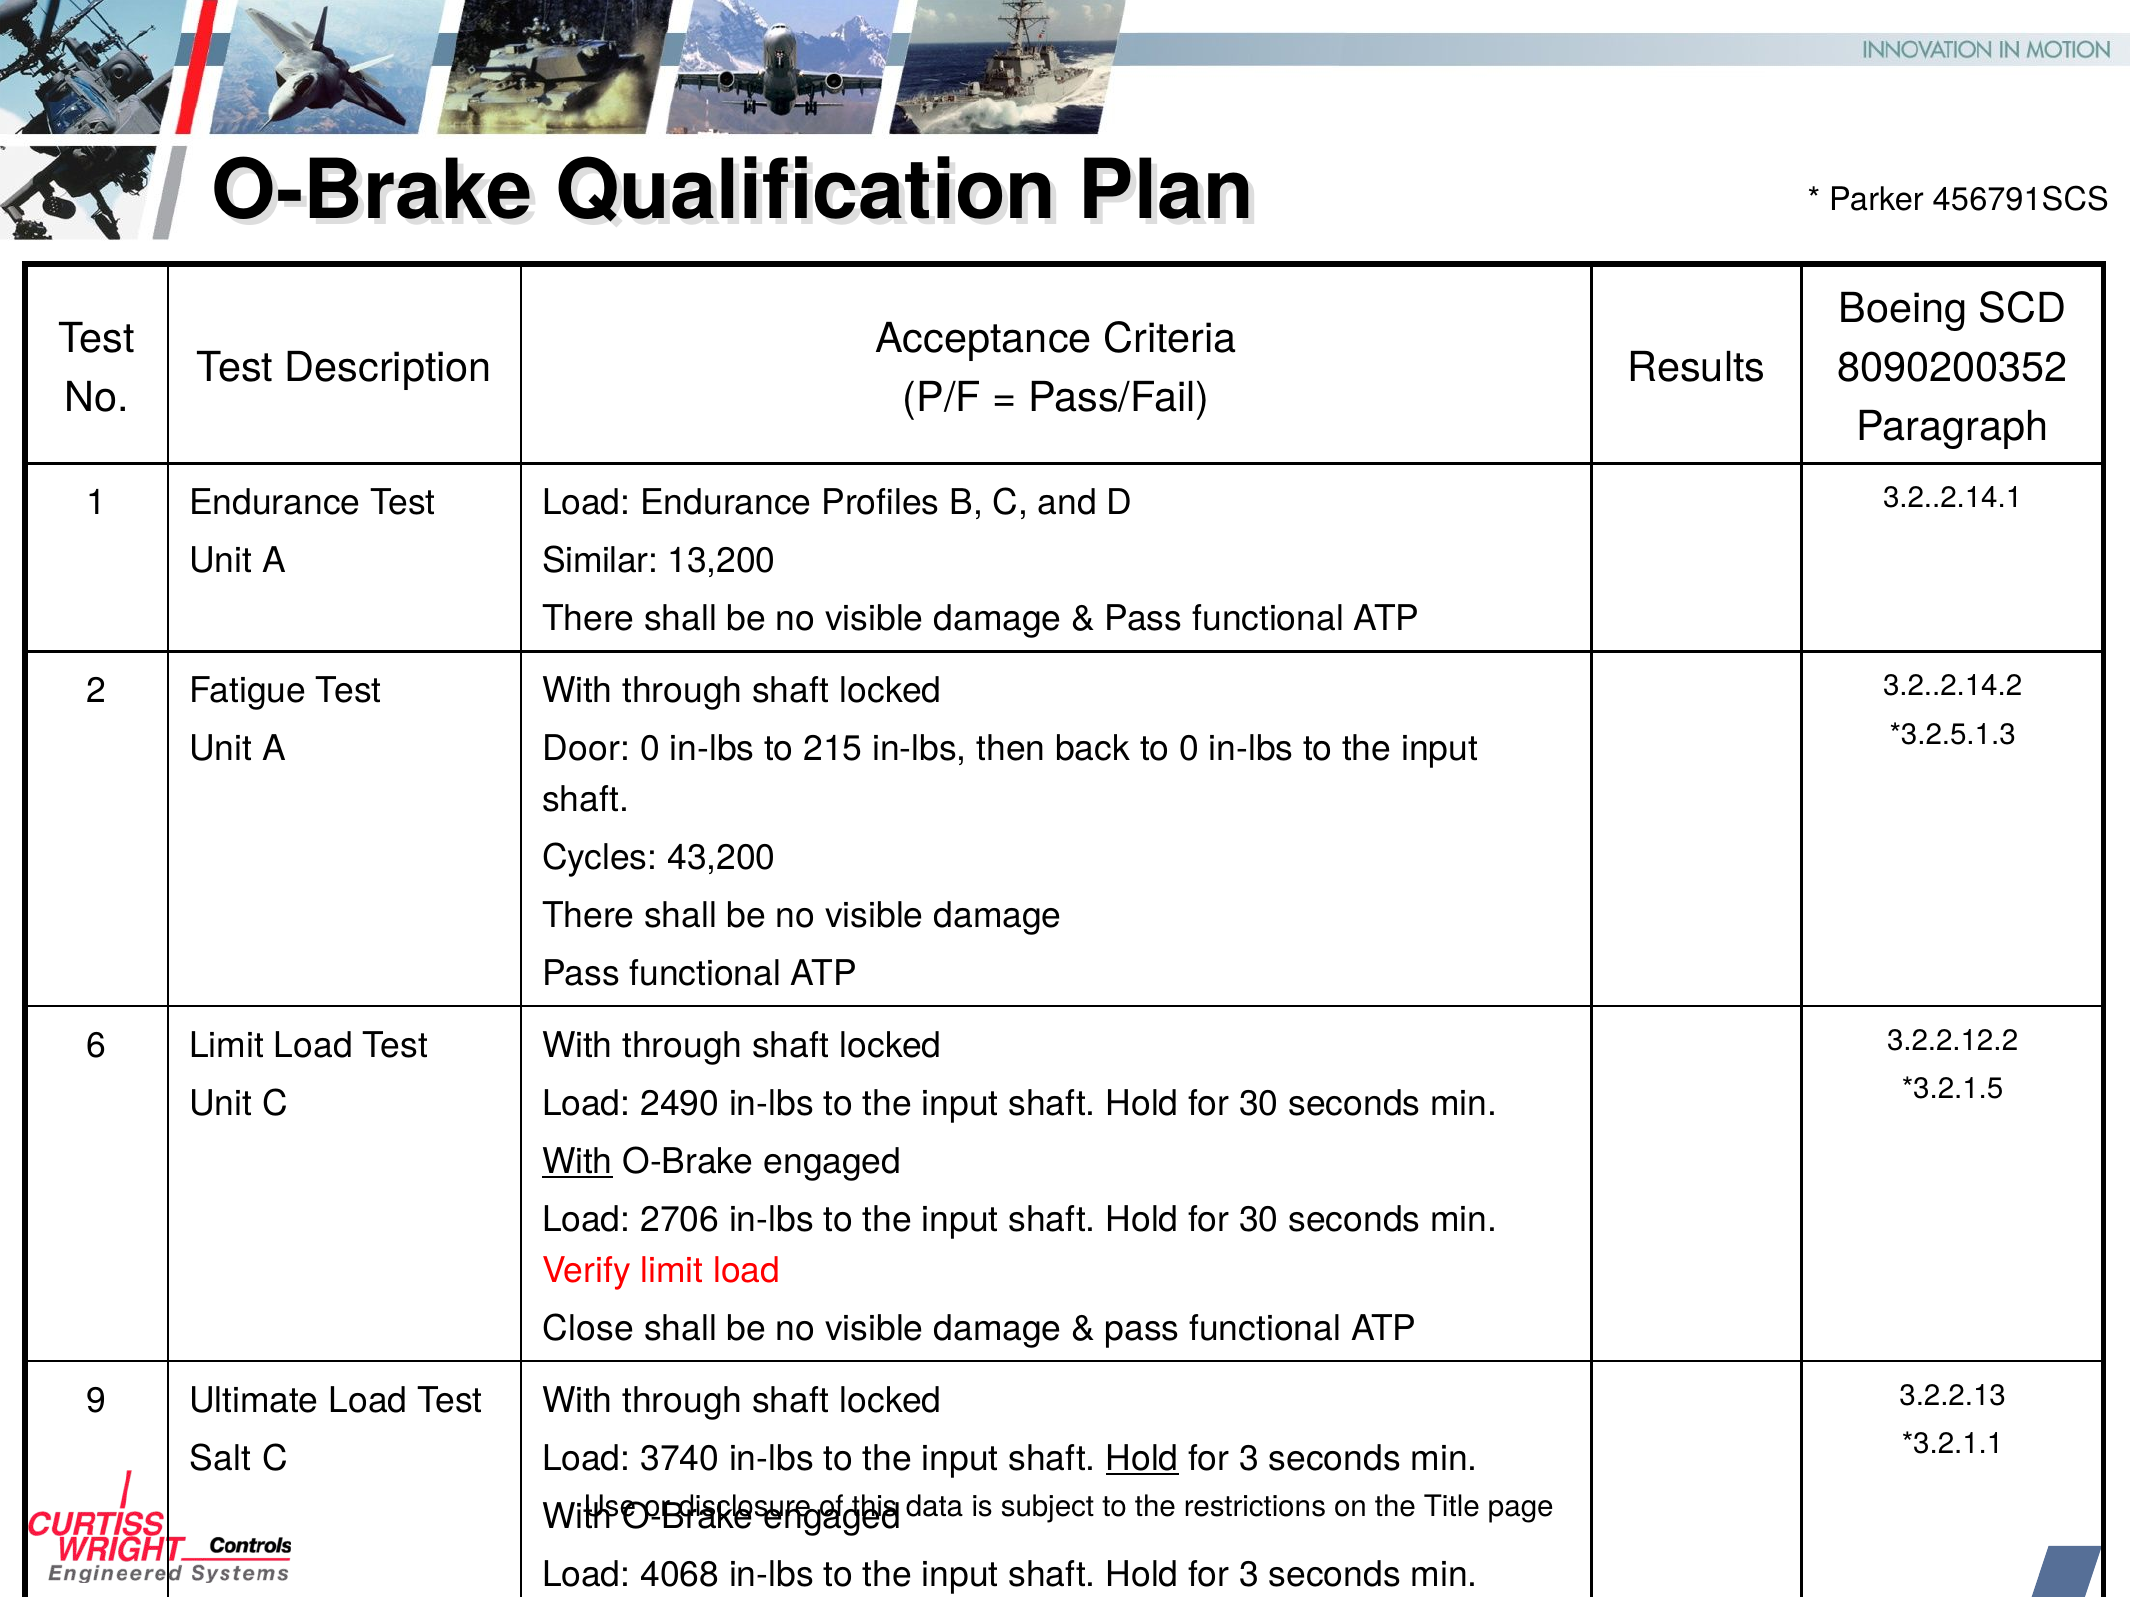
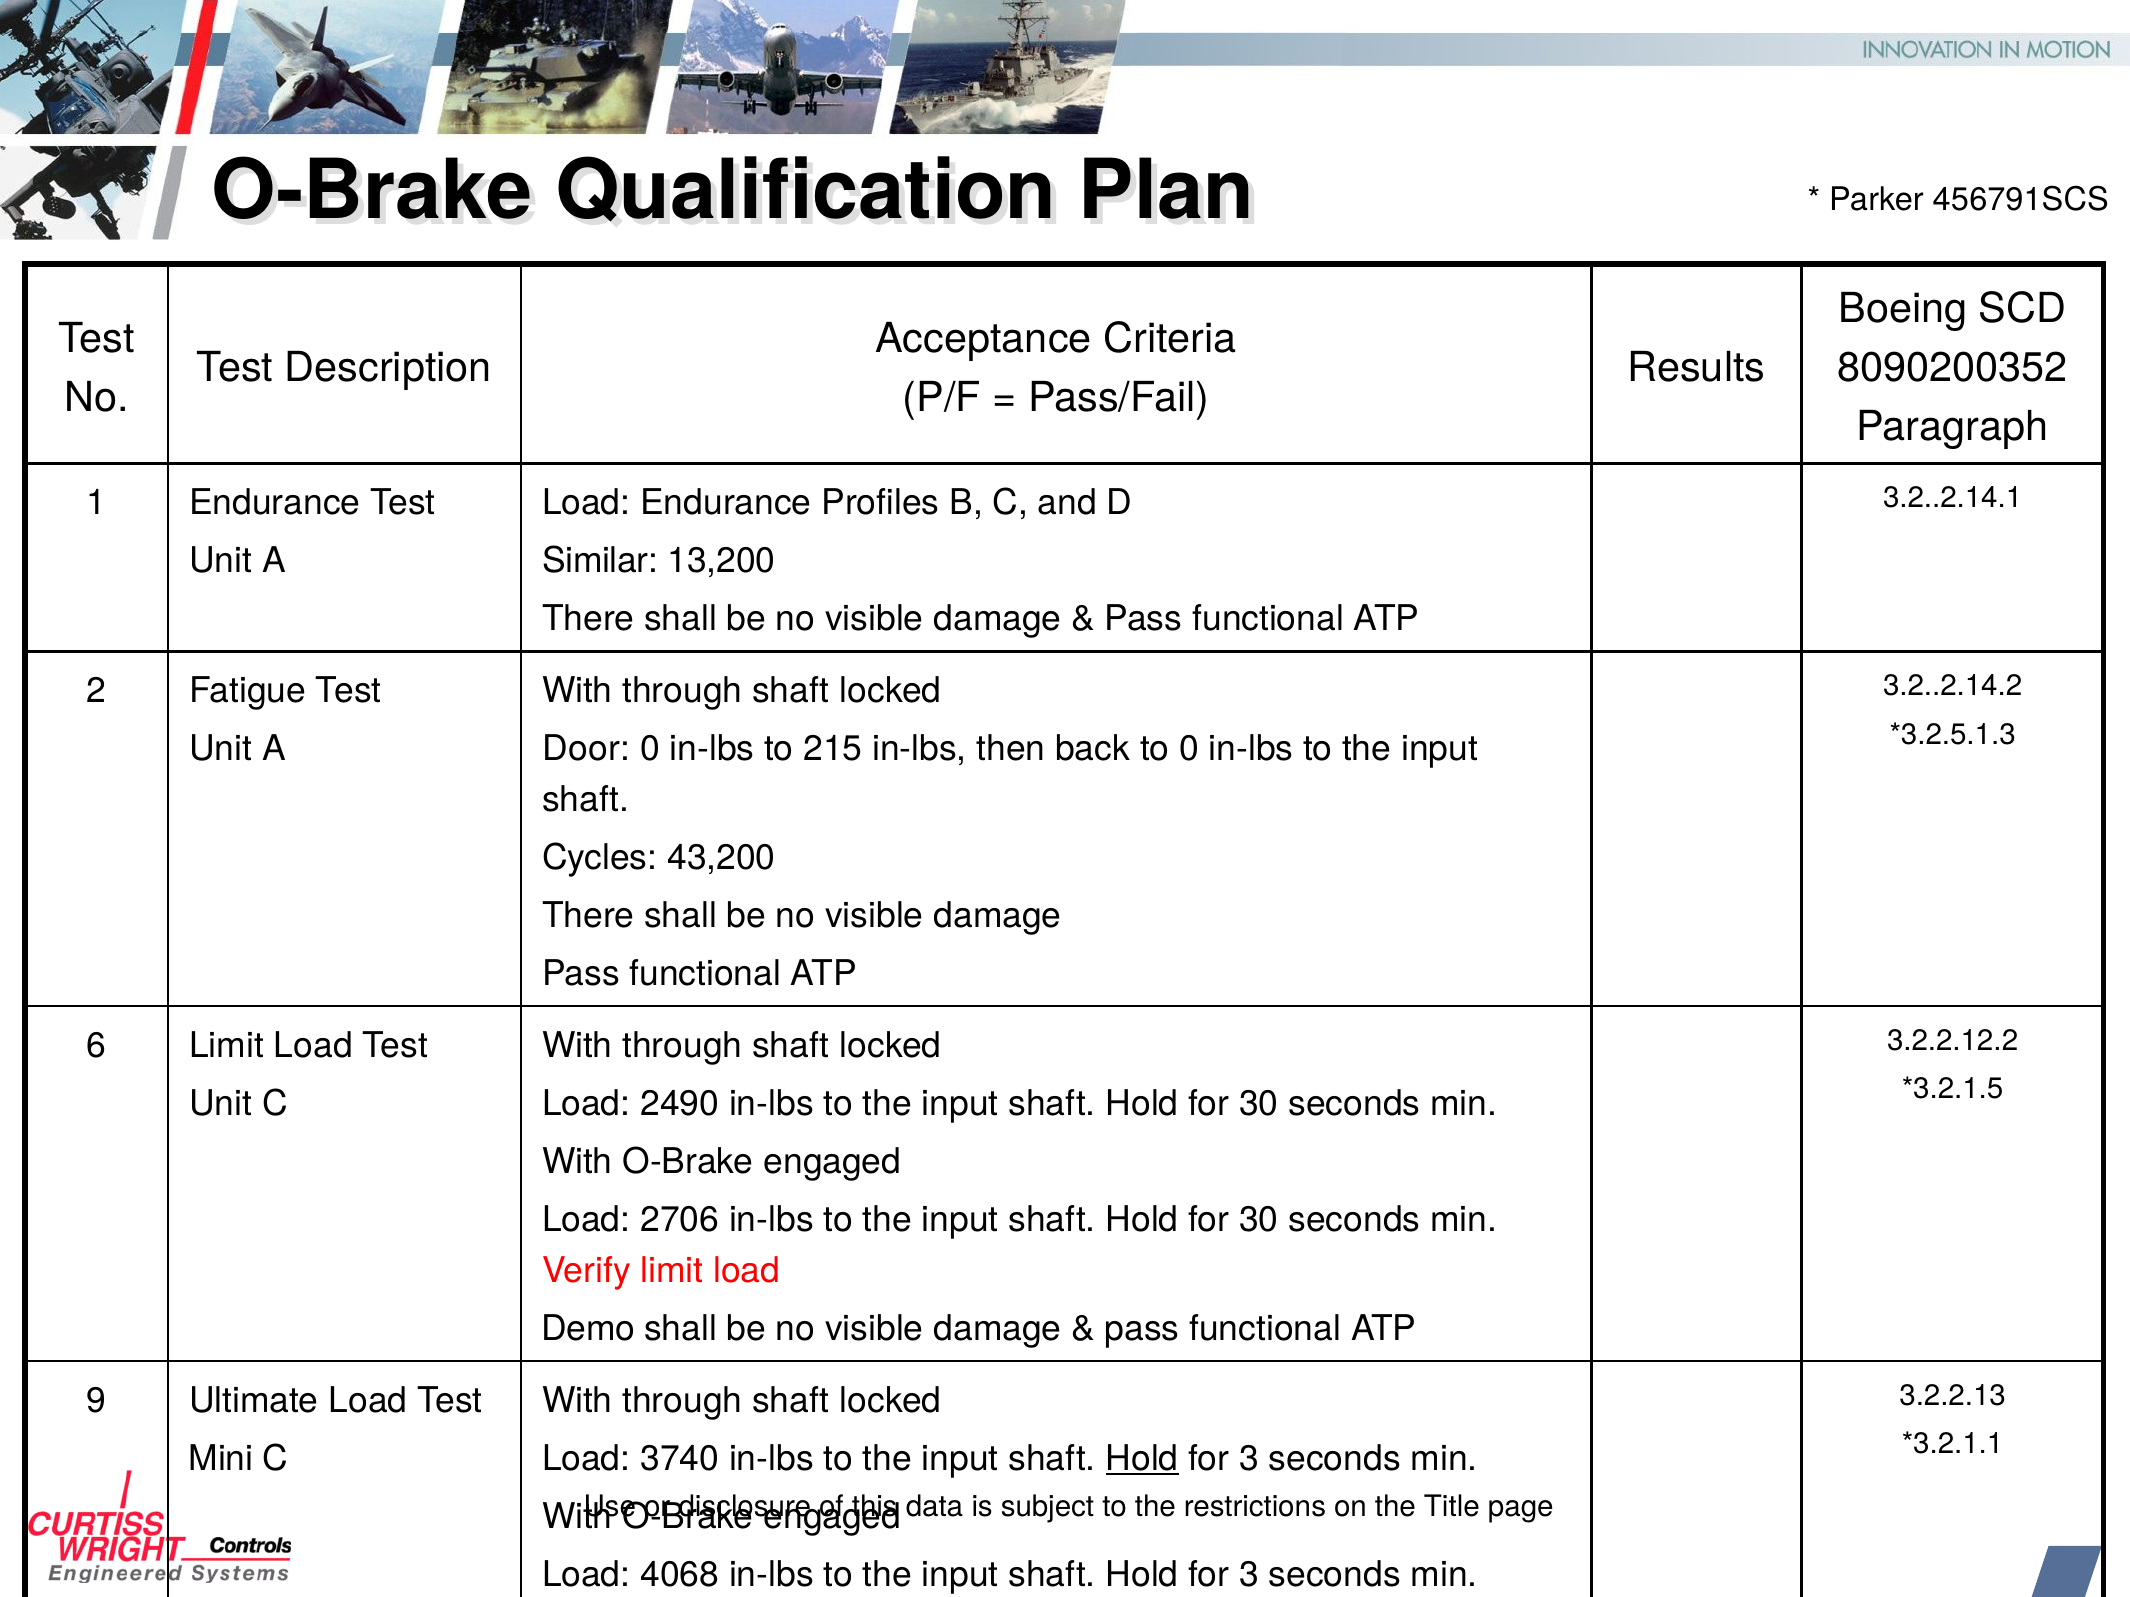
With at (577, 1162) underline: present -> none
Close: Close -> Demo
Salt: Salt -> Mini
